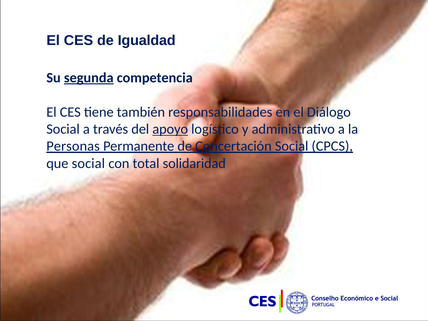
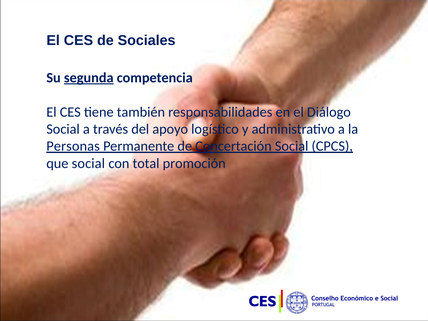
Igualdad: Igualdad -> Sociales
apoyo underline: present -> none
solidaridad: solidaridad -> promoción
